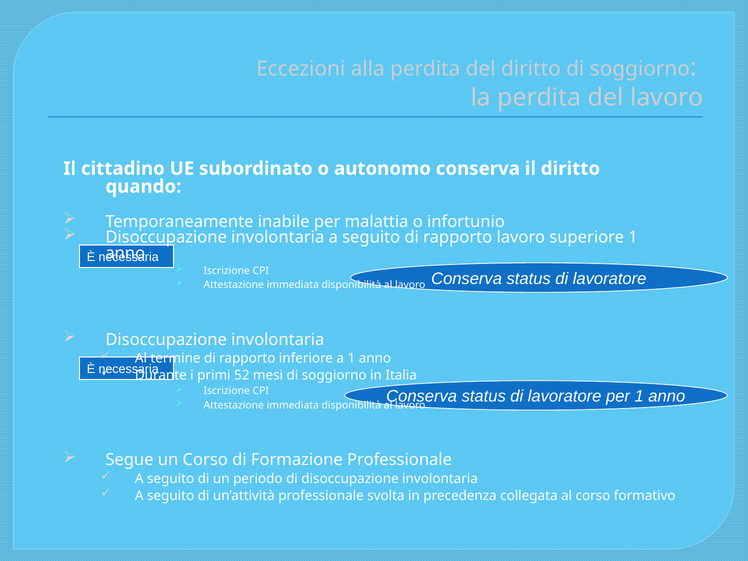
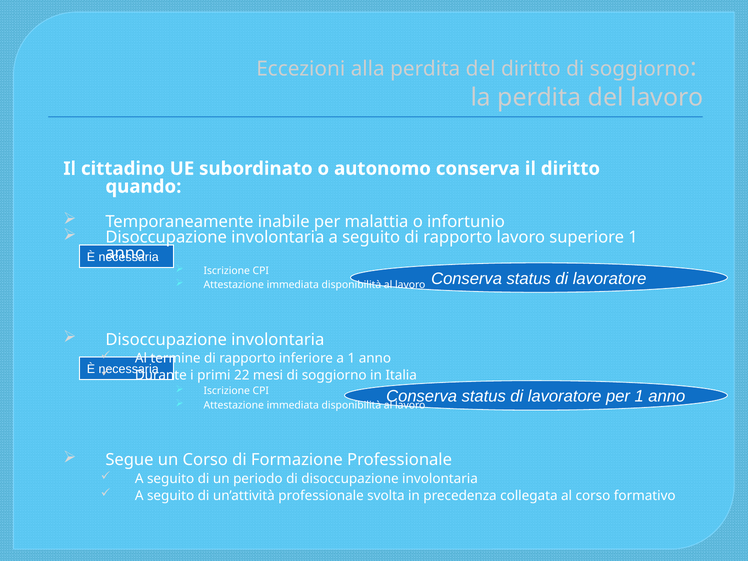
52: 52 -> 22
